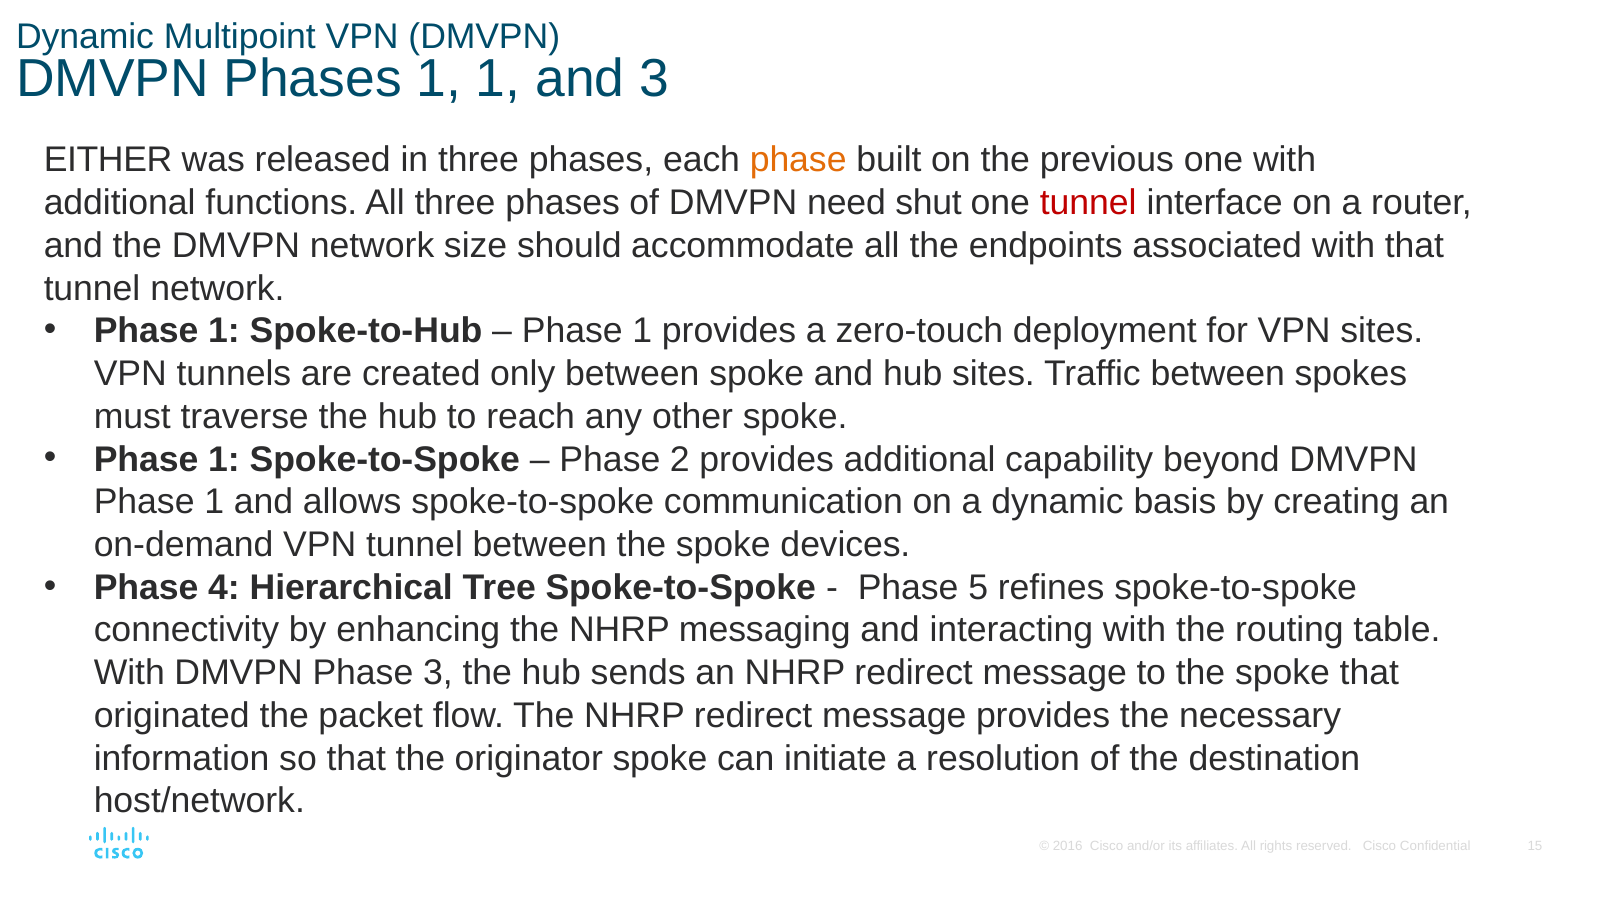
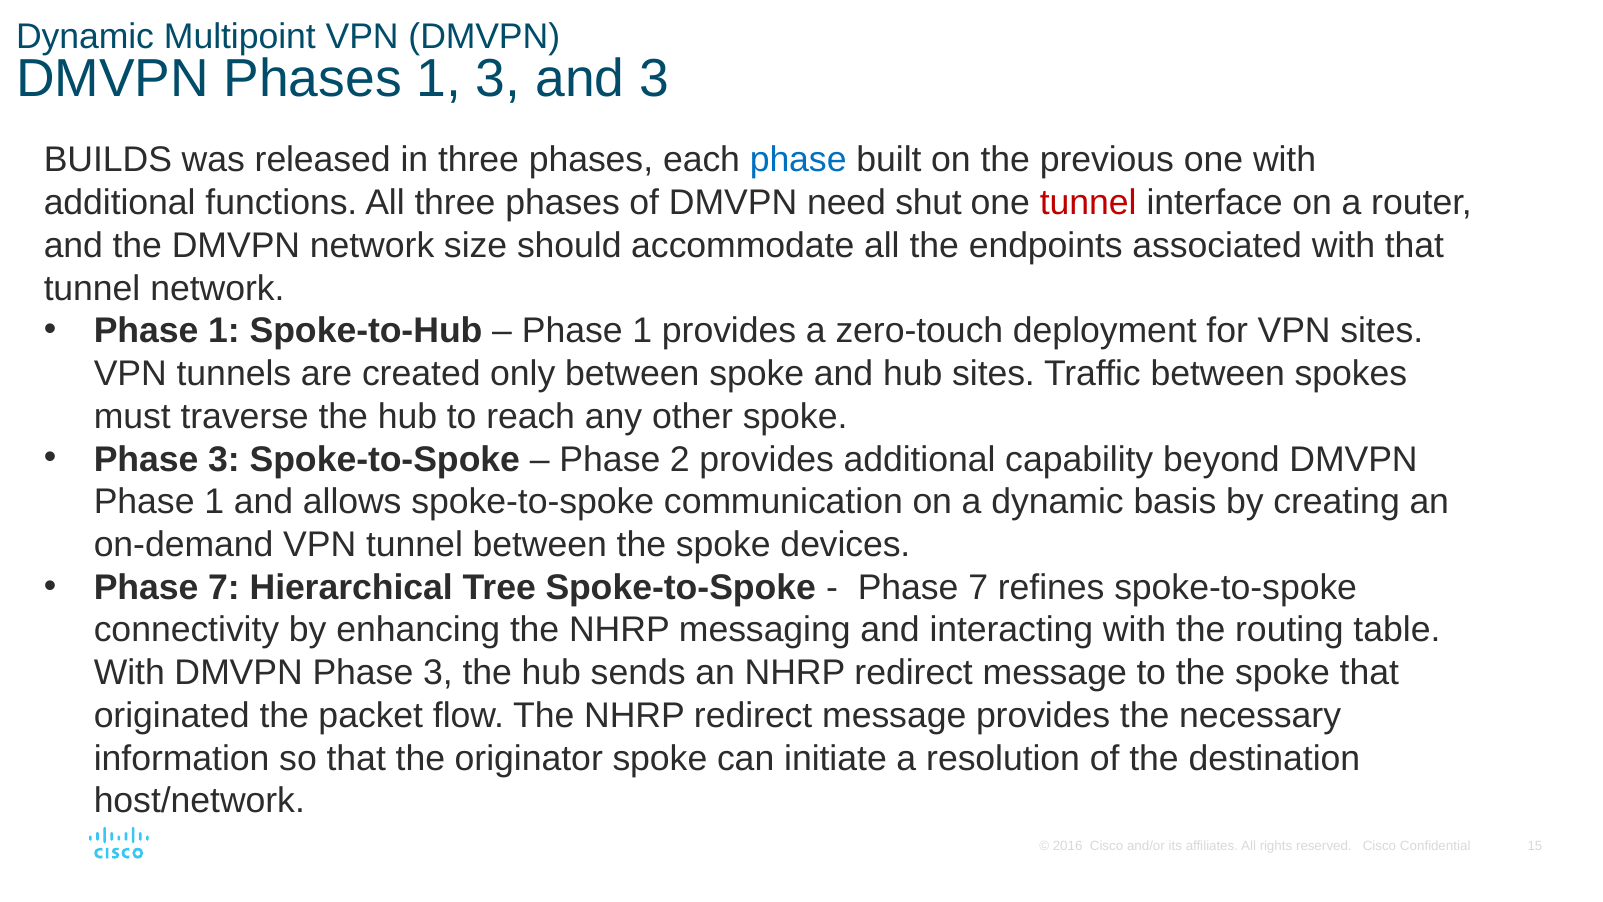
1 1: 1 -> 3
EITHER: EITHER -> BUILDS
phase at (798, 160) colour: orange -> blue
1 at (224, 459): 1 -> 3
4 at (224, 587): 4 -> 7
5 at (978, 587): 5 -> 7
